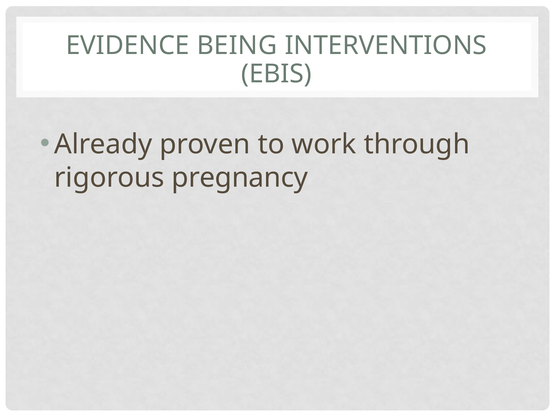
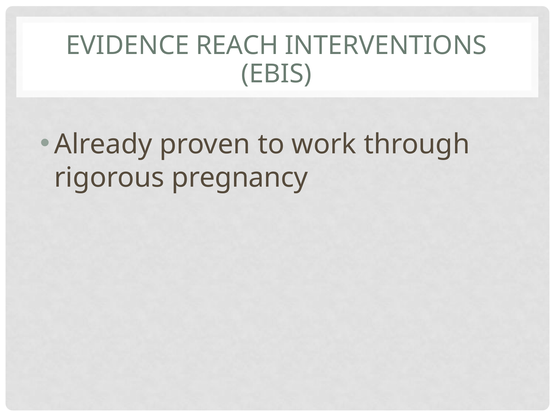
BEING: BEING -> REACH
